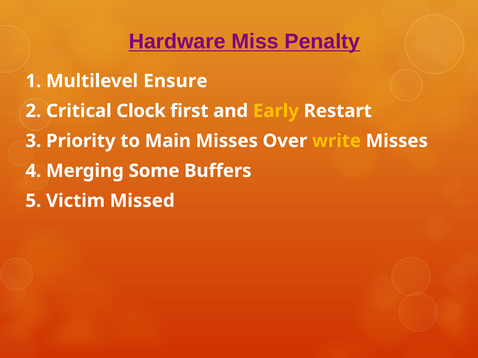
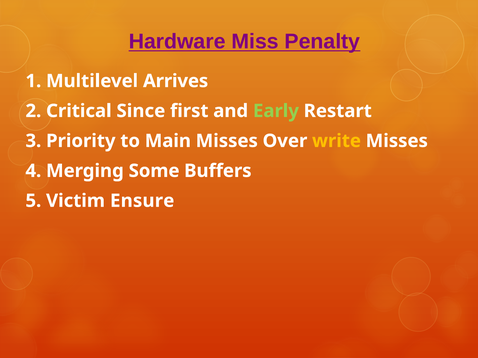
Ensure: Ensure -> Arrives
Clock: Clock -> Since
Early colour: yellow -> light green
Missed: Missed -> Ensure
